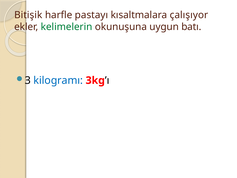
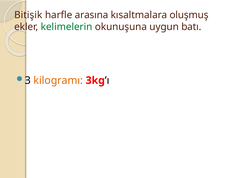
pastayı: pastayı -> arasına
çalışıyor: çalışıyor -> oluşmuş
kilogramı colour: blue -> orange
